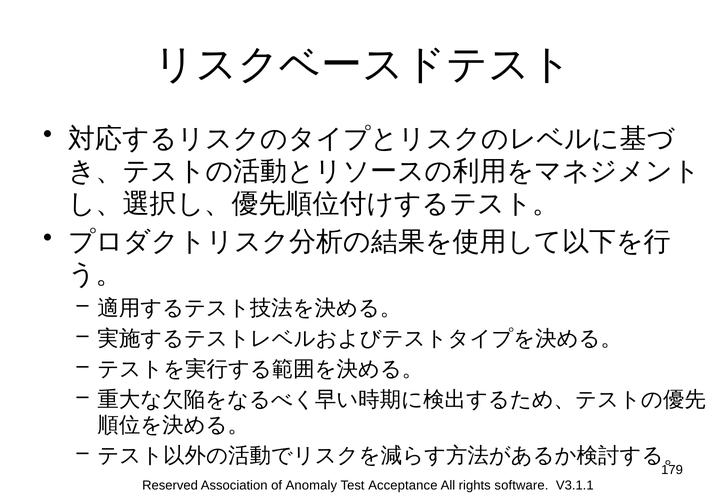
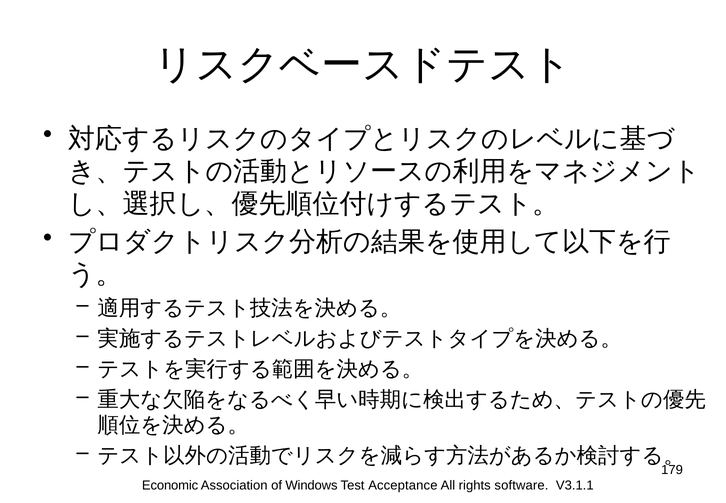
Reserved: Reserved -> Economic
Anomaly: Anomaly -> Windows
